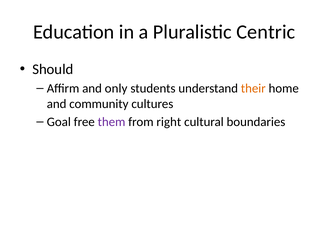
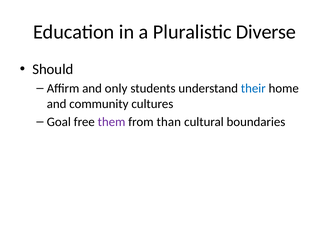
Centric: Centric -> Diverse
their colour: orange -> blue
right: right -> than
